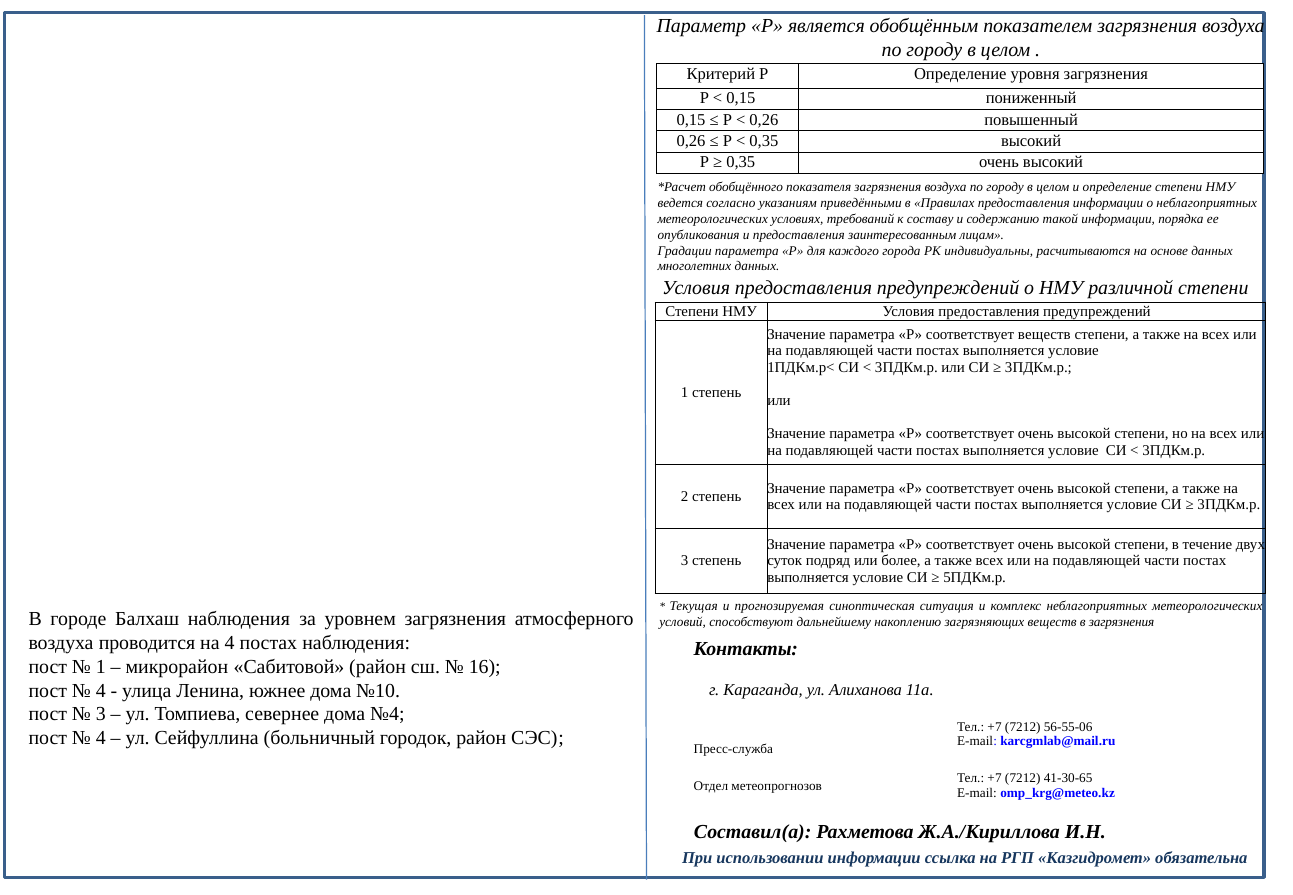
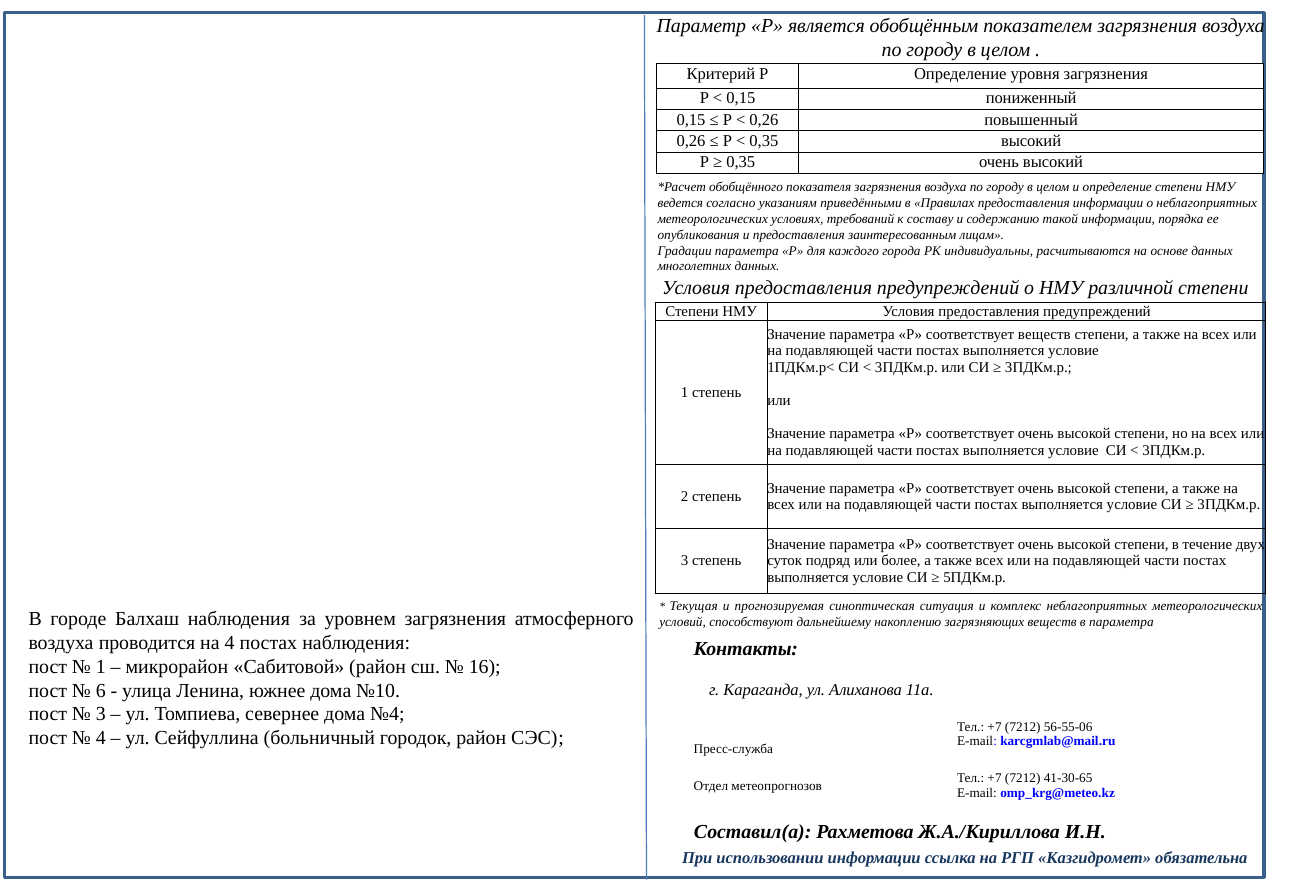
в загрязнения: загрязнения -> параметра
4 at (101, 691): 4 -> 6
